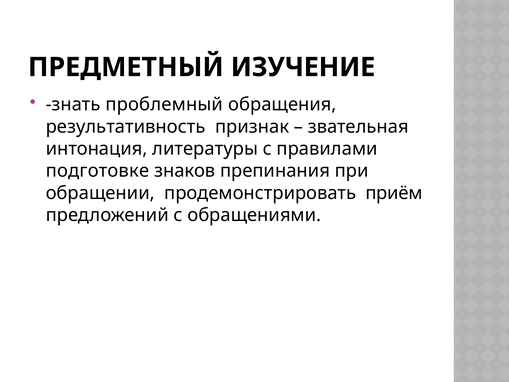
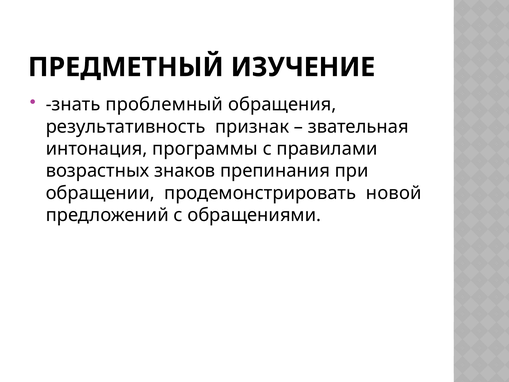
литературы: литературы -> программы
подготовке: подготовке -> возрастных
приём: приём -> новой
